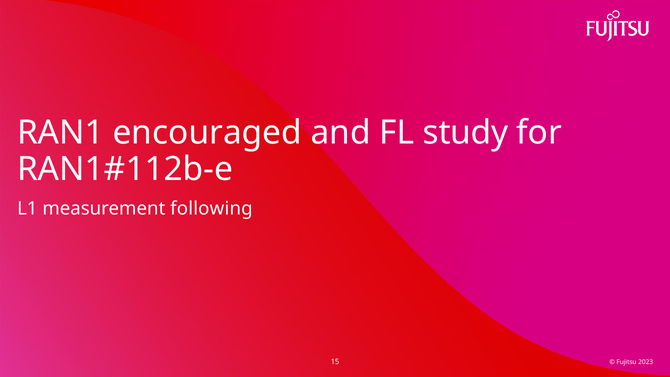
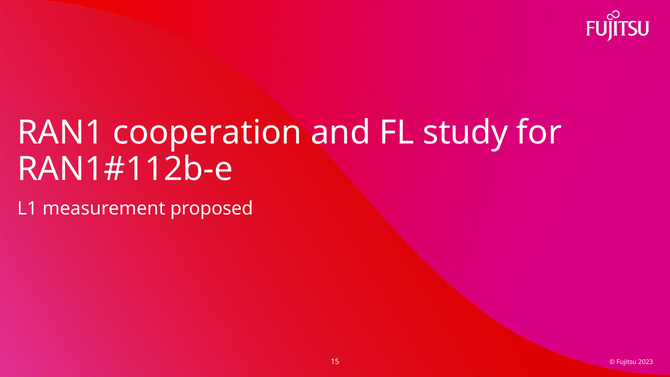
encouraged: encouraged -> cooperation
following: following -> proposed
